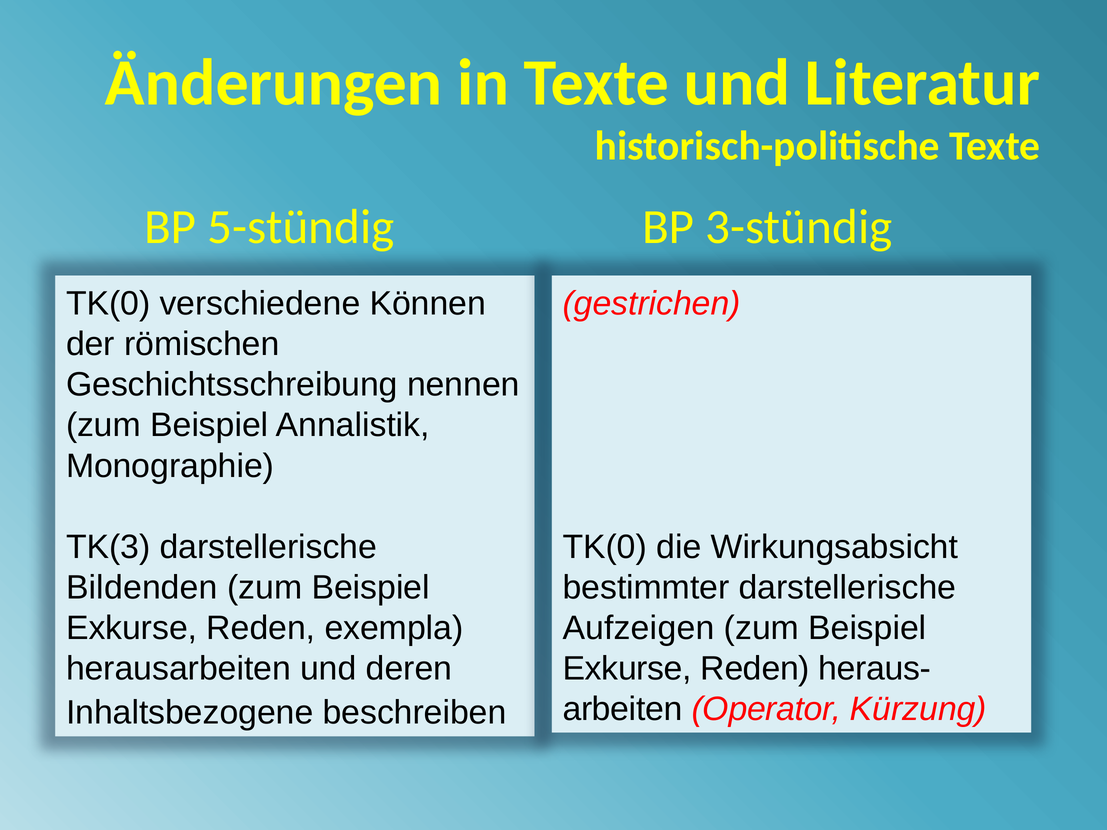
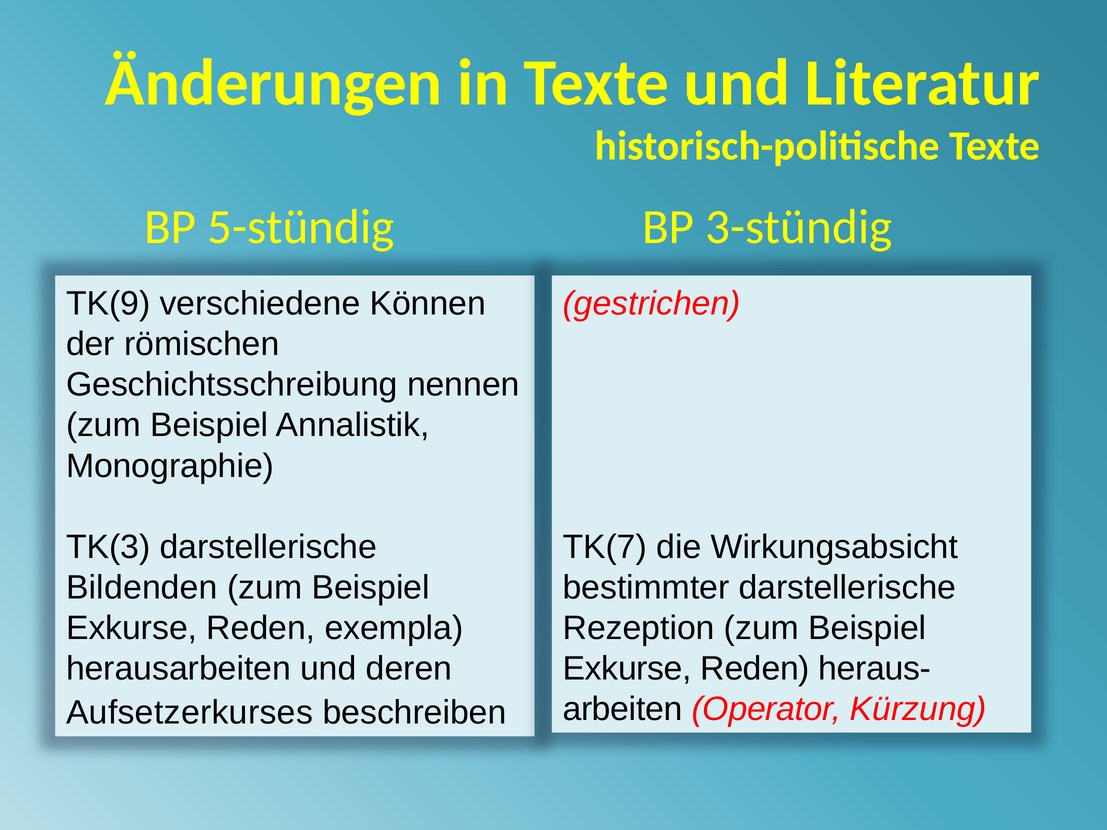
TK(0 at (108, 304): TK(0 -> TK(9
TK(0 at (605, 547): TK(0 -> TK(7
Aufzeigen: Aufzeigen -> Rezeption
Inhaltsbezogene: Inhaltsbezogene -> Aufsetzerkurses
